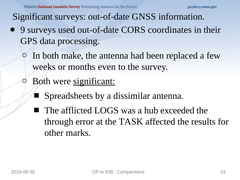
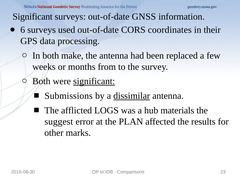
9: 9 -> 6
even: even -> from
Spreadsheets: Spreadsheets -> Submissions
dissimilar underline: none -> present
exceeded: exceeded -> materials
through: through -> suggest
TASK: TASK -> PLAN
